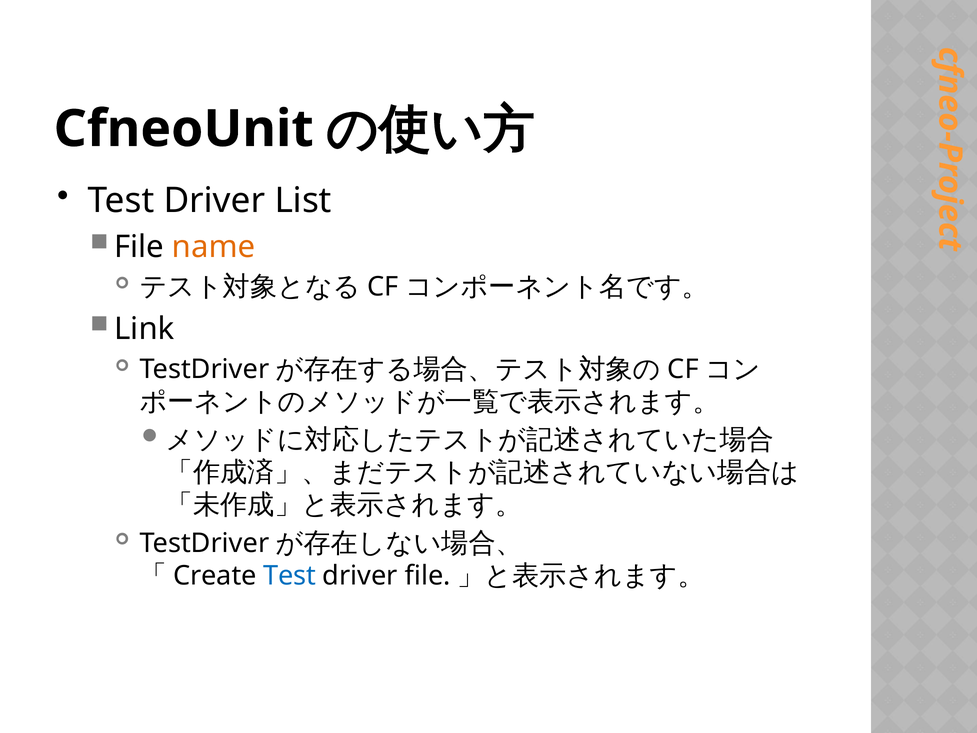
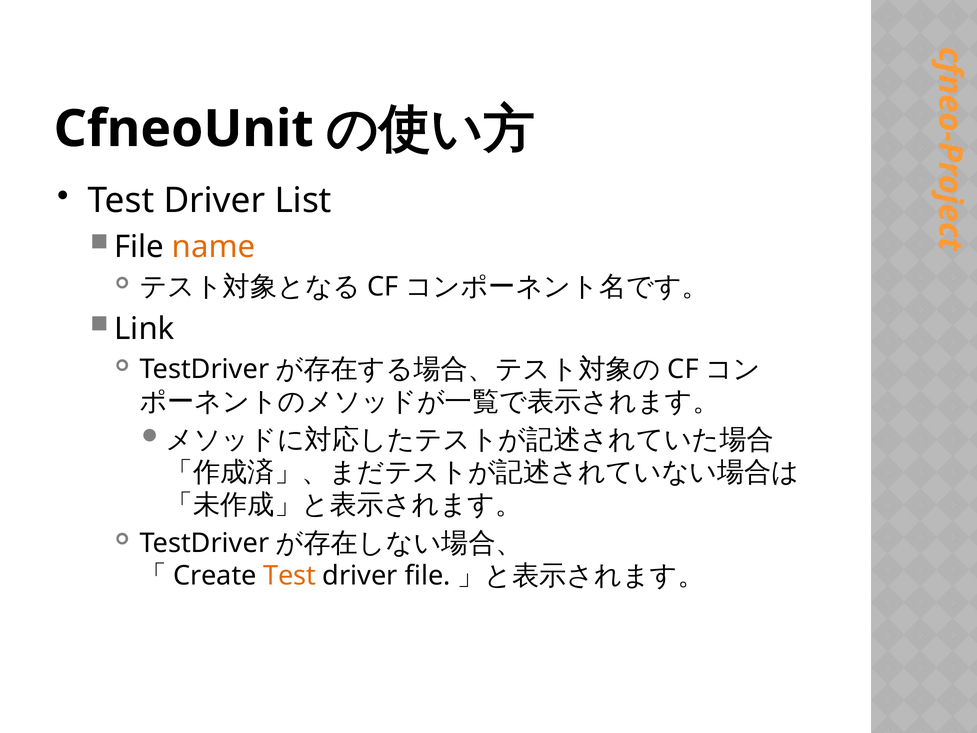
Test at (290, 575) colour: blue -> orange
